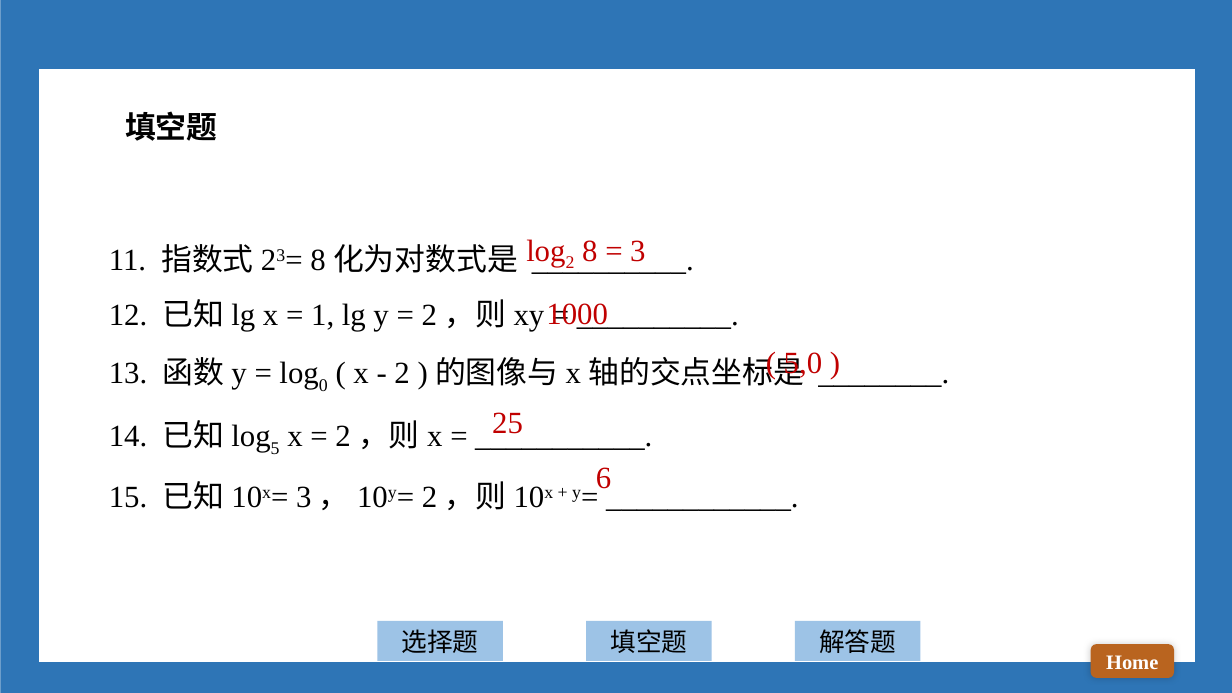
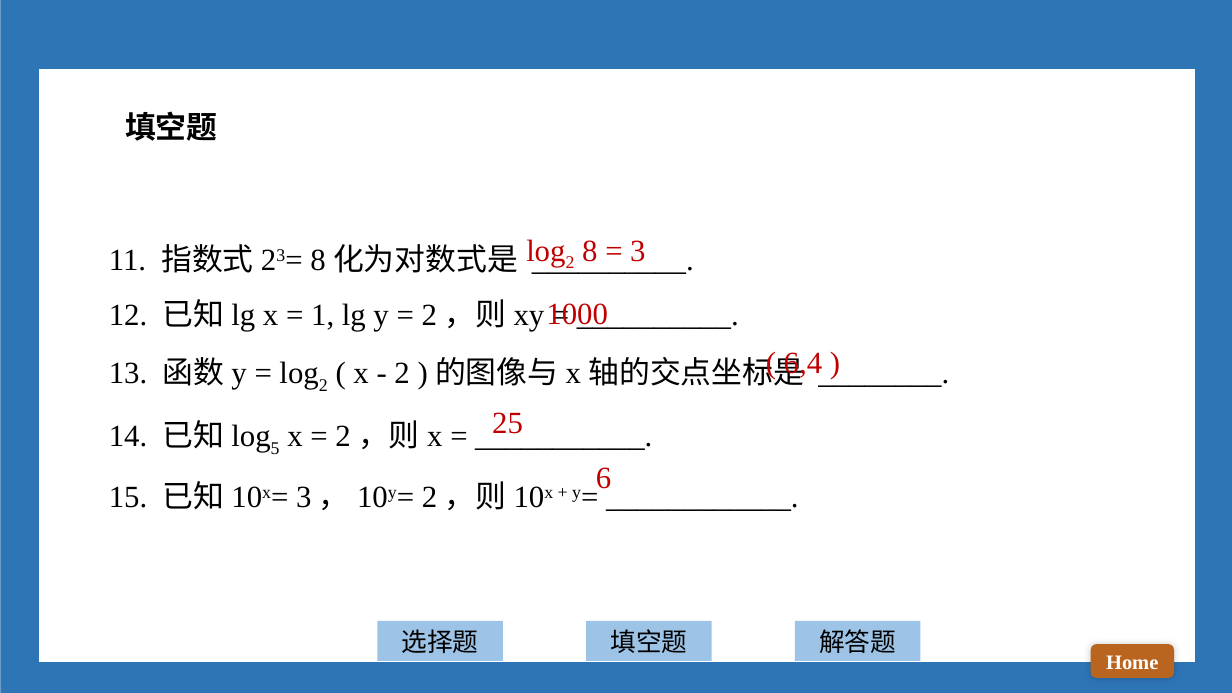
5,0: 5,0 -> 6,4
0 at (323, 386): 0 -> 2
